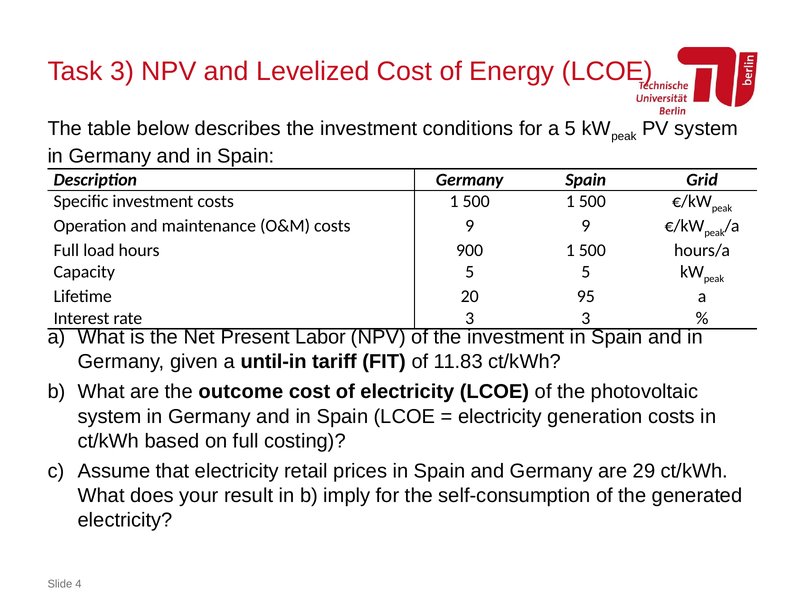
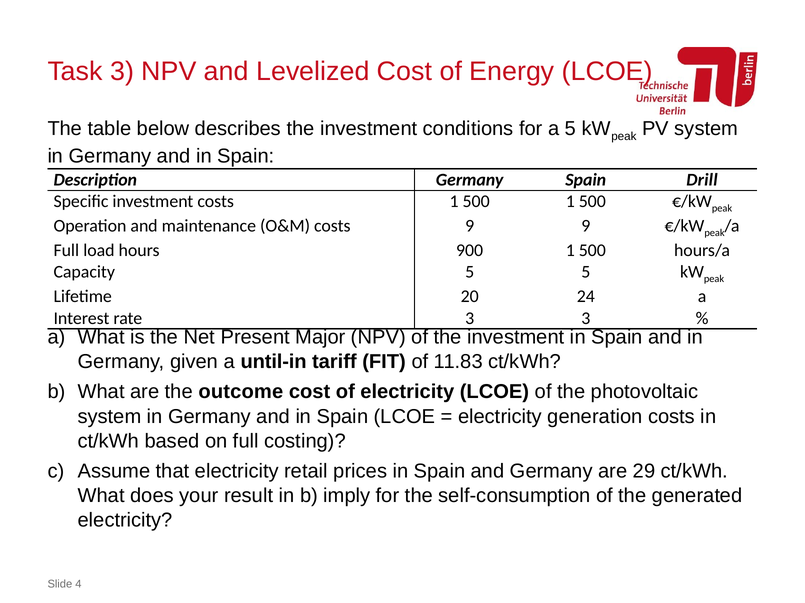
Grid: Grid -> Drill
95: 95 -> 24
Labor: Labor -> Major
